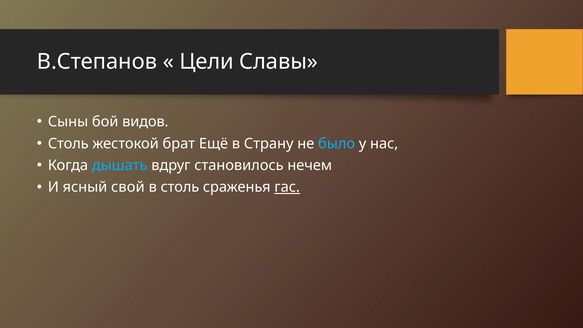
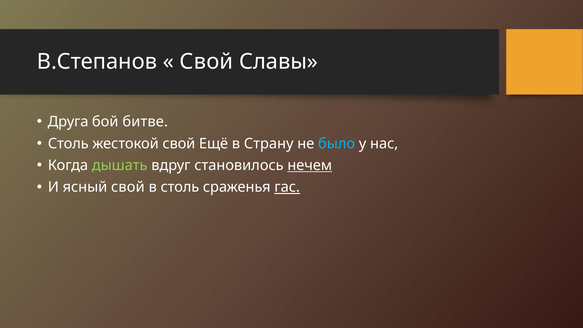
Цели at (207, 62): Цели -> Свой
Сыны: Сыны -> Друга
видов: видов -> битве
жестокой брат: брат -> свой
дышать colour: light blue -> light green
нечем underline: none -> present
